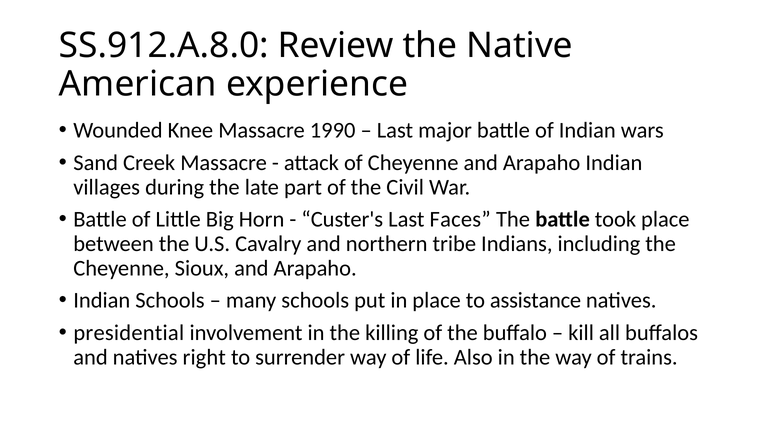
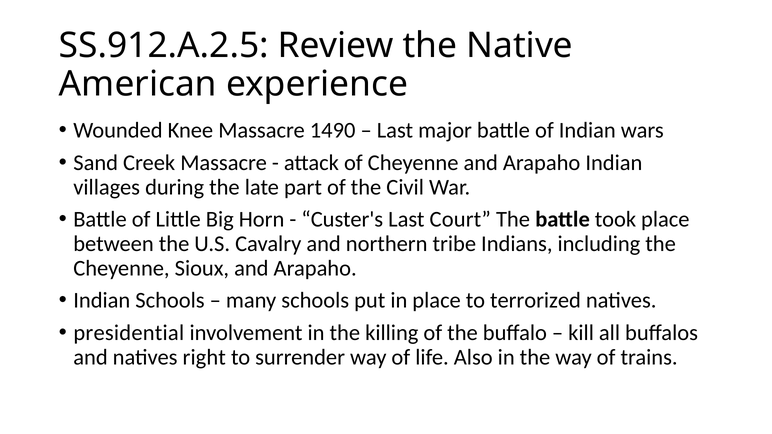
SS.912.A.8.0: SS.912.A.8.0 -> SS.912.A.2.5
1990: 1990 -> 1490
Faces: Faces -> Court
assistance: assistance -> terrorized
